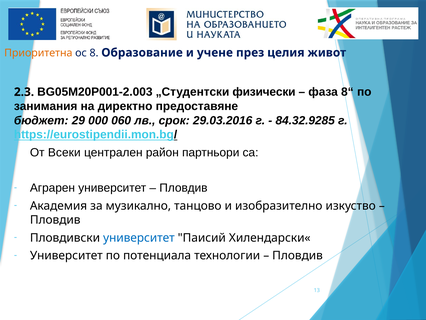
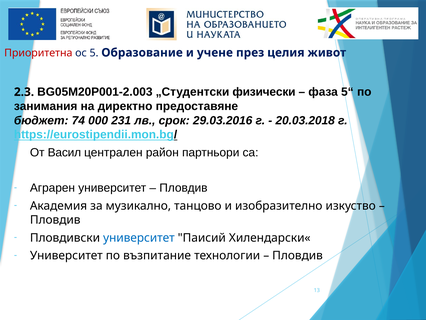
Приоритетна colour: orange -> red
8: 8 -> 5
8“: 8“ -> 5“
29: 29 -> 74
060: 060 -> 231
84.32.9285: 84.32.9285 -> 20.03.2018
Всеки: Всеки -> Васил
потенциала: потенциала -> възпитание
